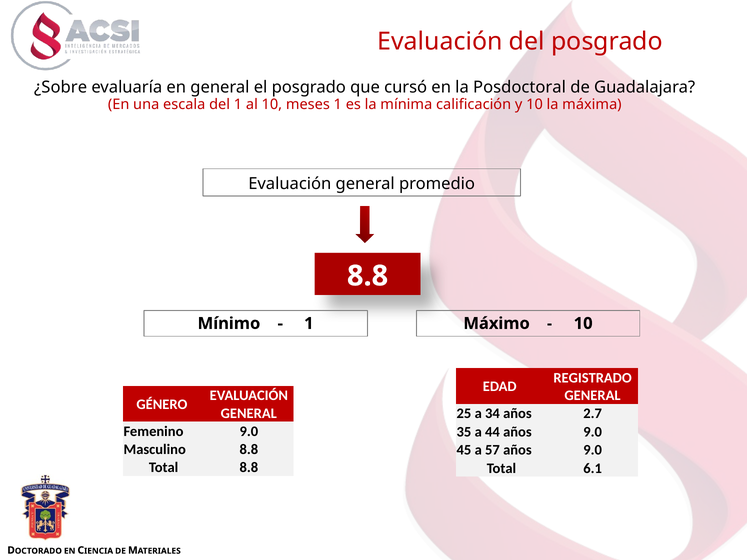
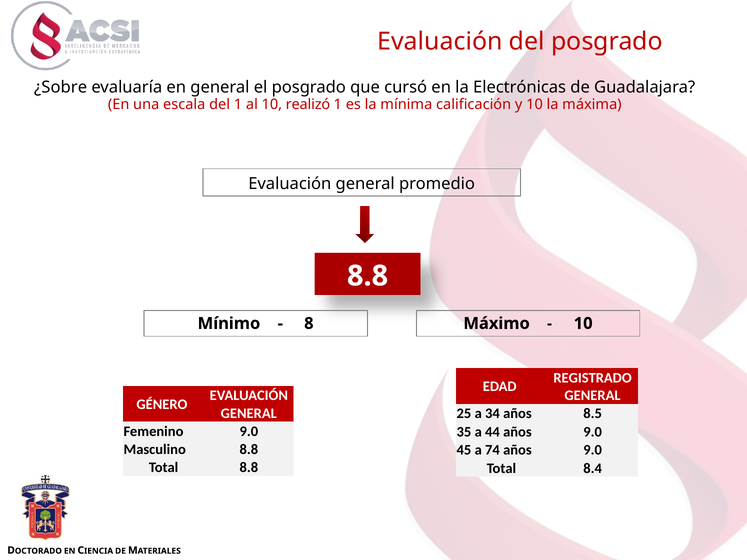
Posdoctoral: Posdoctoral -> Electrónicas
meses: meses -> realizó
1 at (309, 324): 1 -> 8
2.7: 2.7 -> 8.5
57: 57 -> 74
6.1: 6.1 -> 8.4
